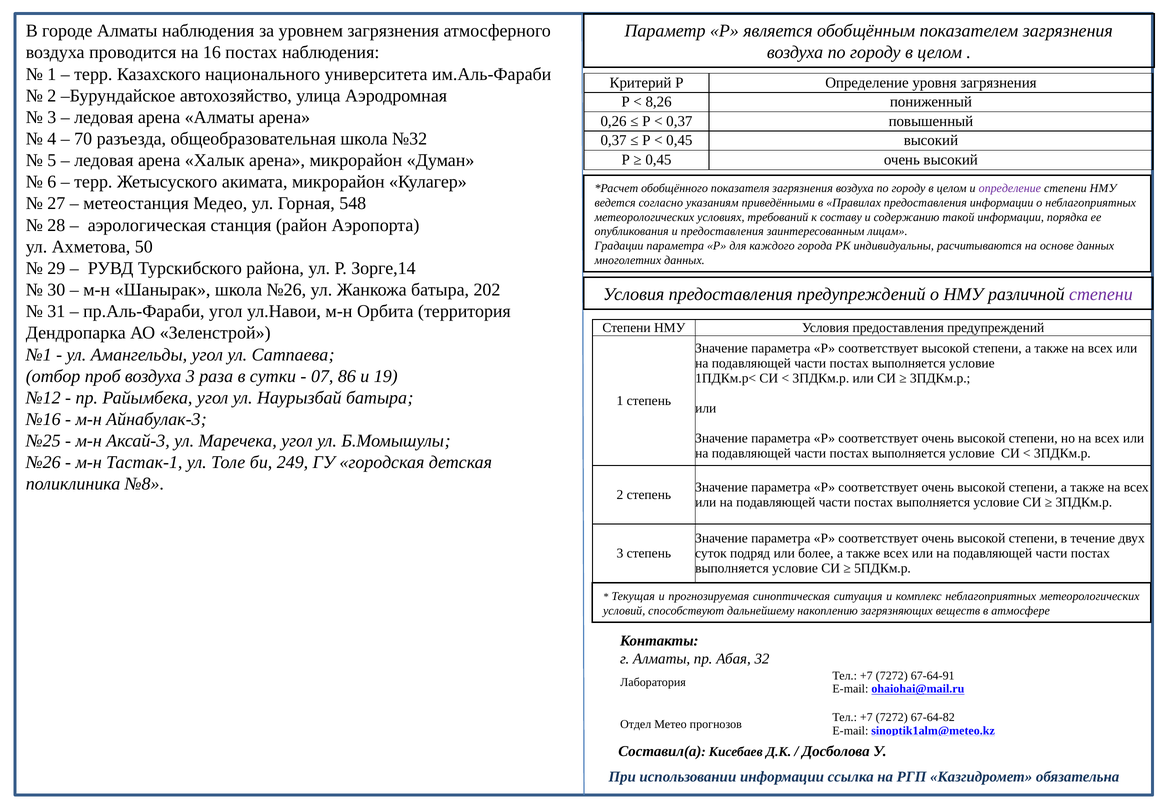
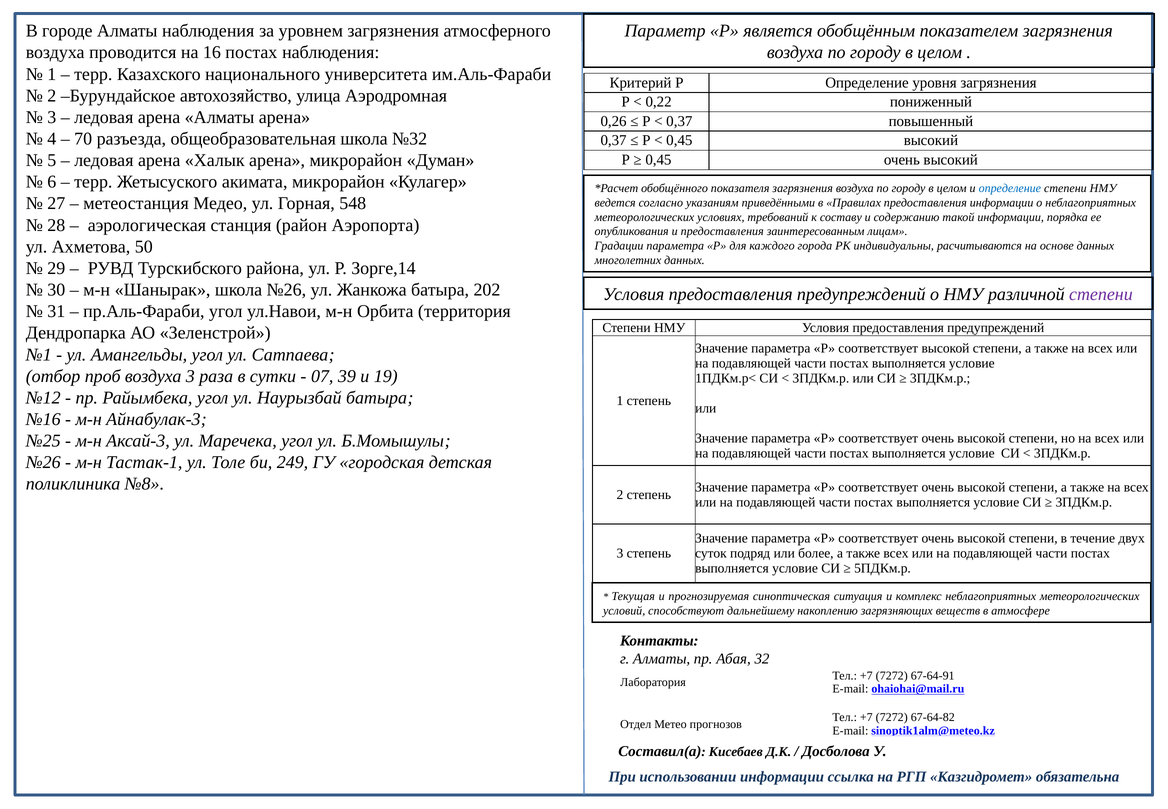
8,26: 8,26 -> 0,22
определение at (1010, 188) colour: purple -> blue
86: 86 -> 39
